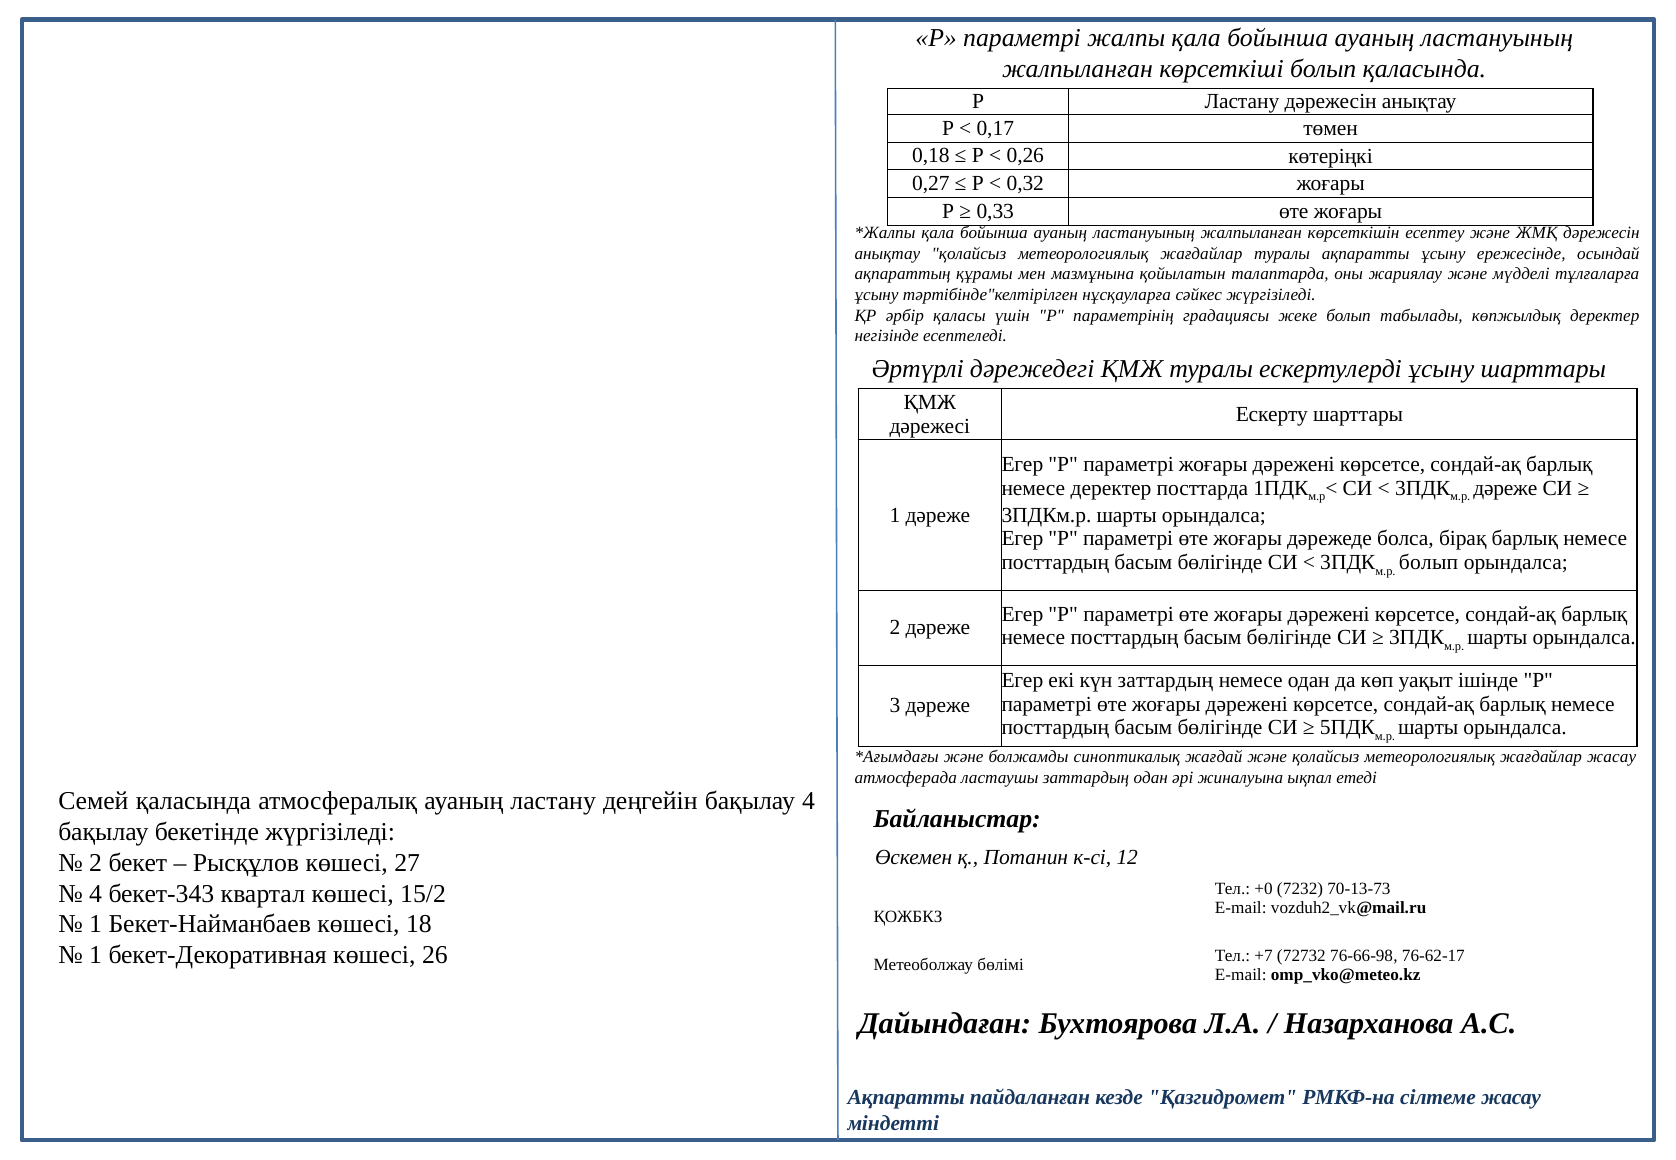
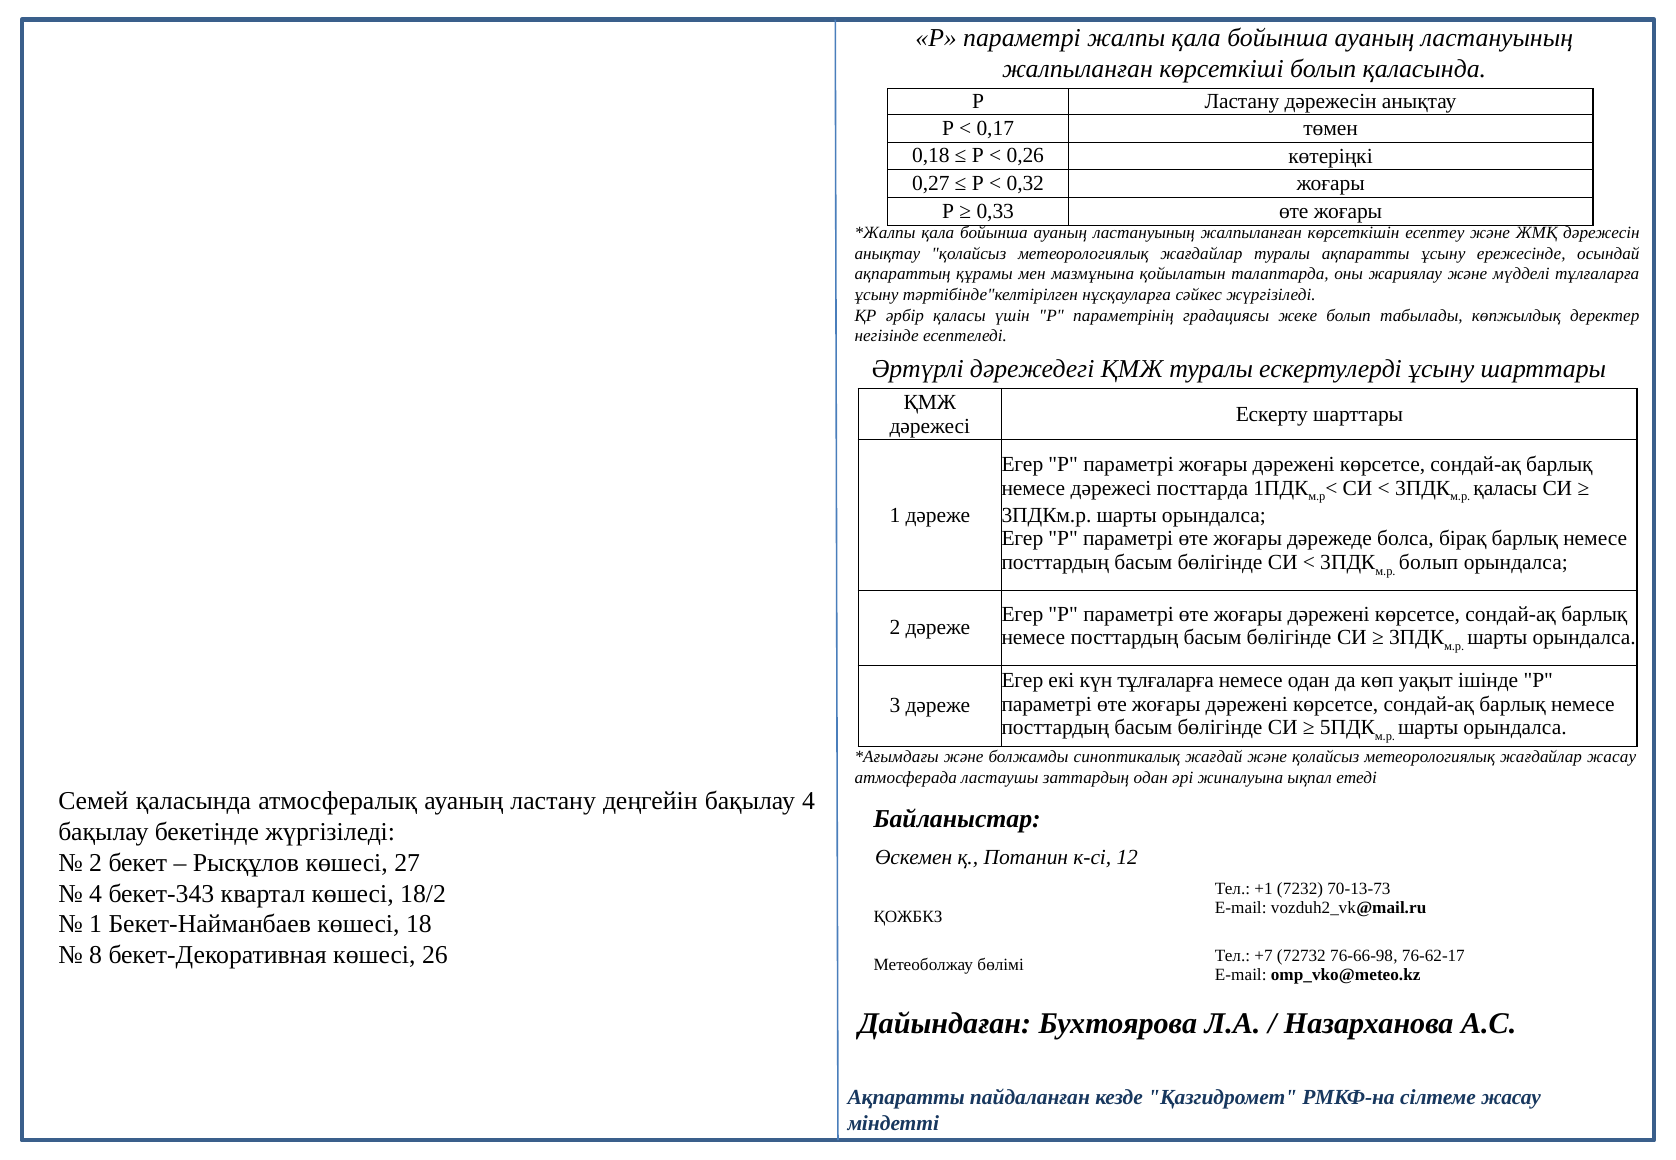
немесе деректер: деректер -> дәрежесі
дәреже at (1505, 488): дәреже -> қаласы
күн заттардың: заттардың -> тұлғаларға
+0: +0 -> +1
15/2: 15/2 -> 18/2
1 at (96, 956): 1 -> 8
